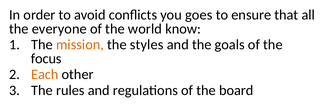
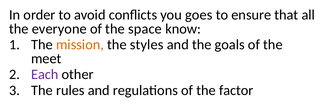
world: world -> space
focus: focus -> meet
Each colour: orange -> purple
board: board -> factor
